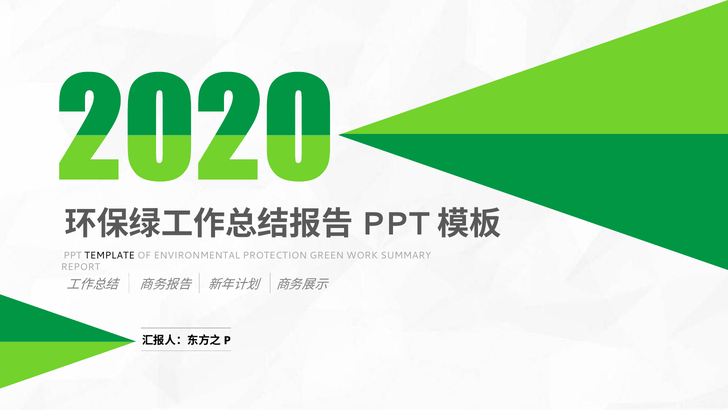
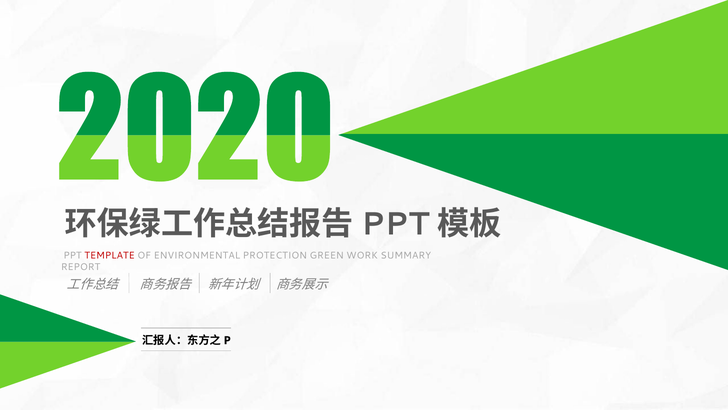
TEMPLATE colour: black -> red
